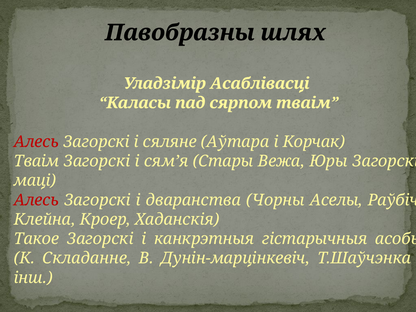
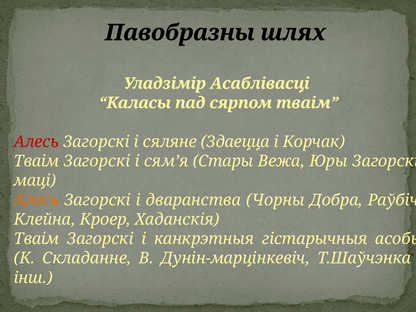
Аўтара: Аўтара -> Здаецца
Алесь at (36, 200) colour: red -> orange
Аселы: Аселы -> Добра
Такое at (36, 239): Такое -> Тваім
